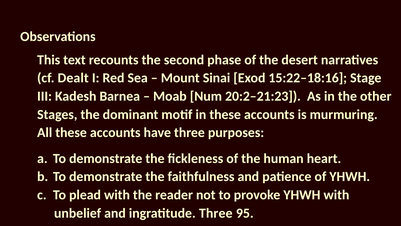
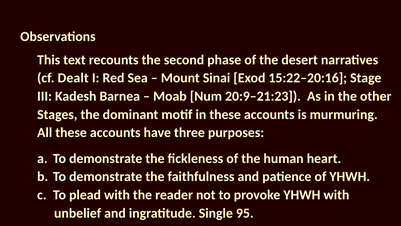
15:22–18:16: 15:22–18:16 -> 15:22–20:16
20:2–21:23: 20:2–21:23 -> 20:9–21:23
ingratitude Three: Three -> Single
